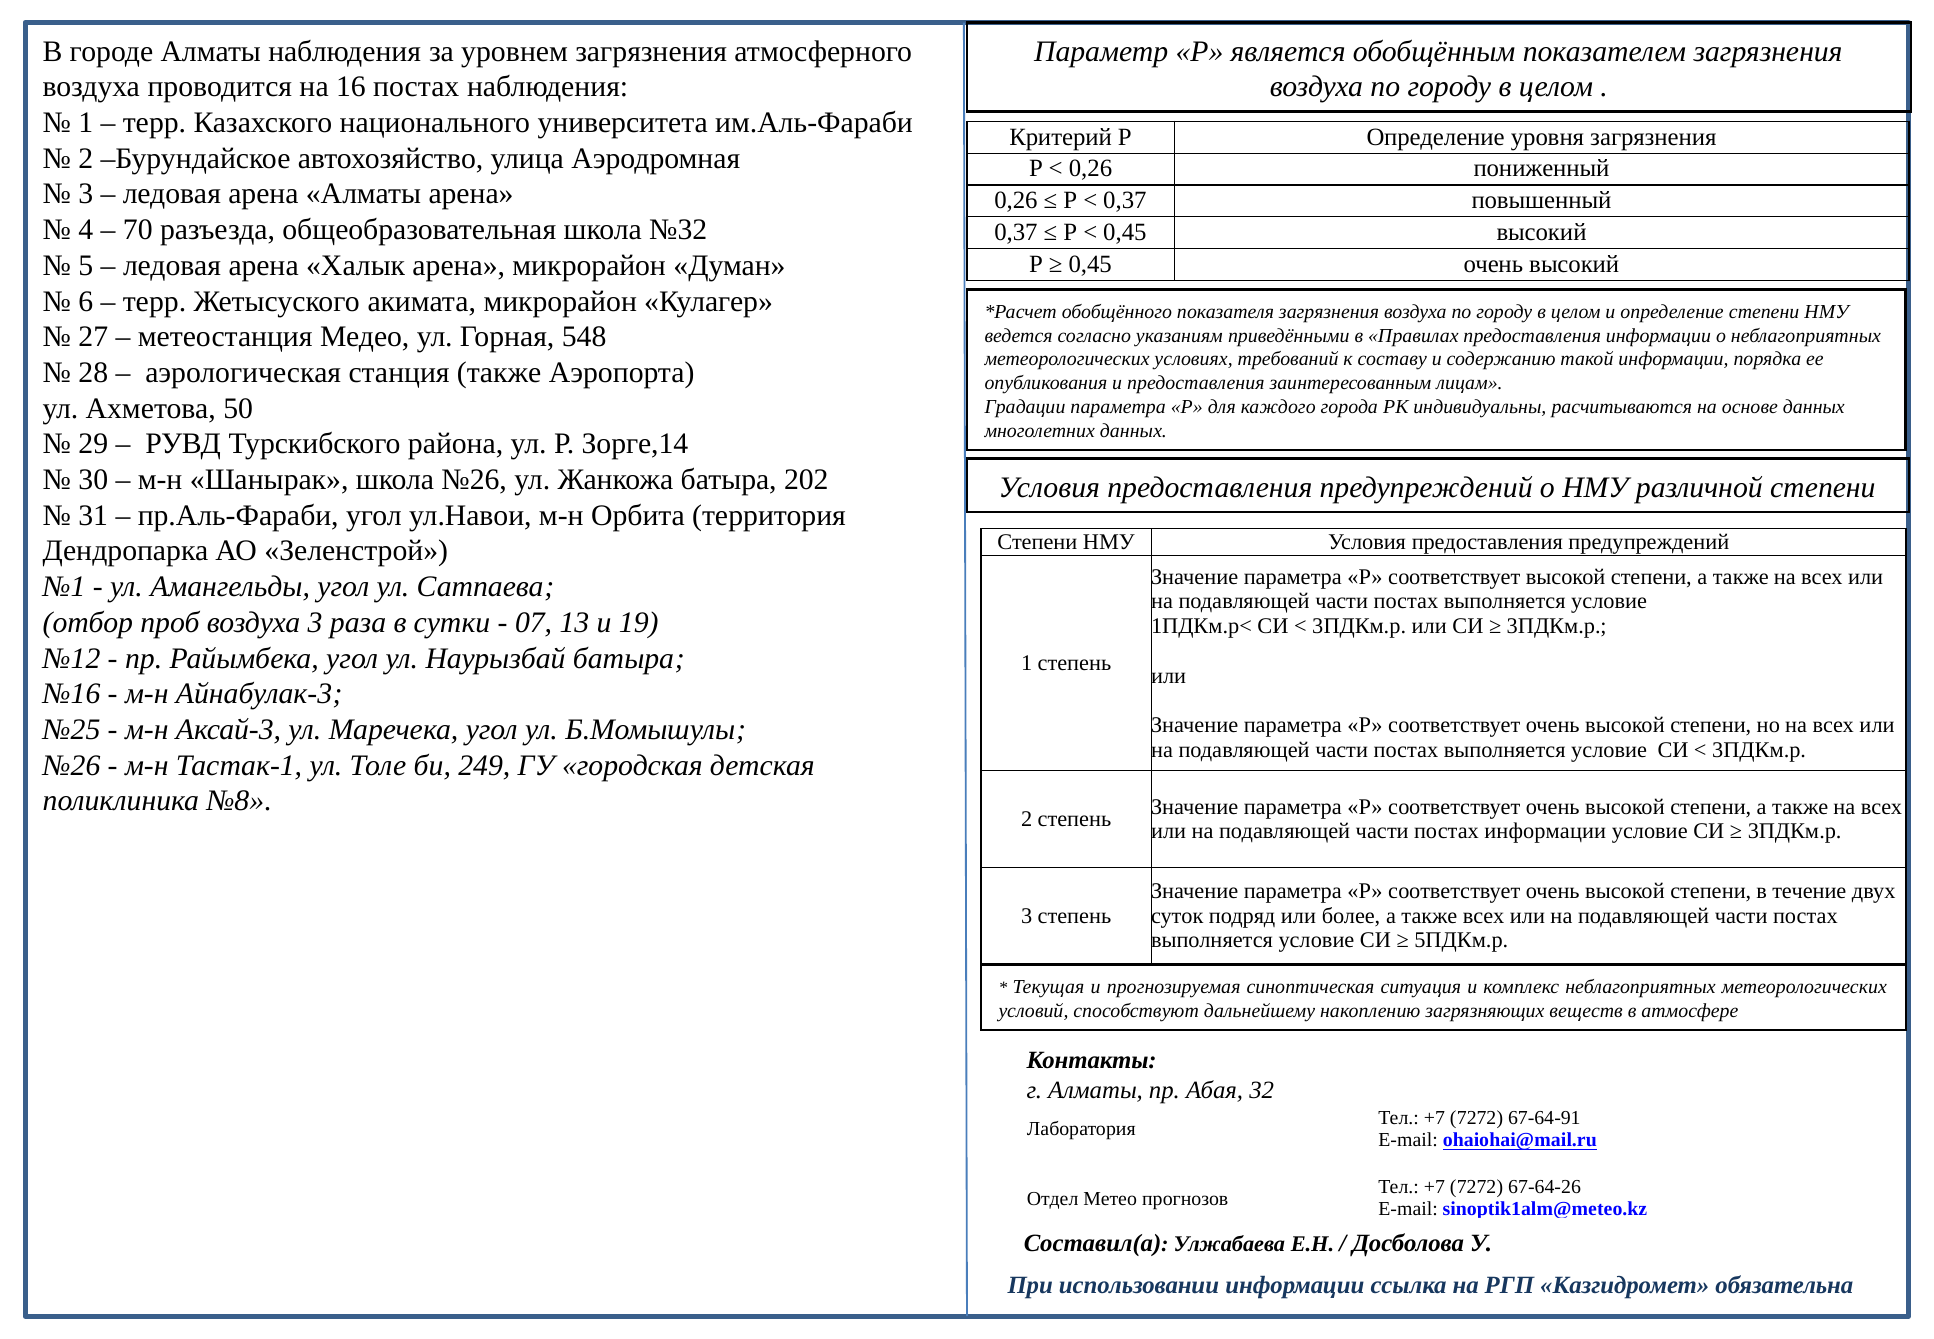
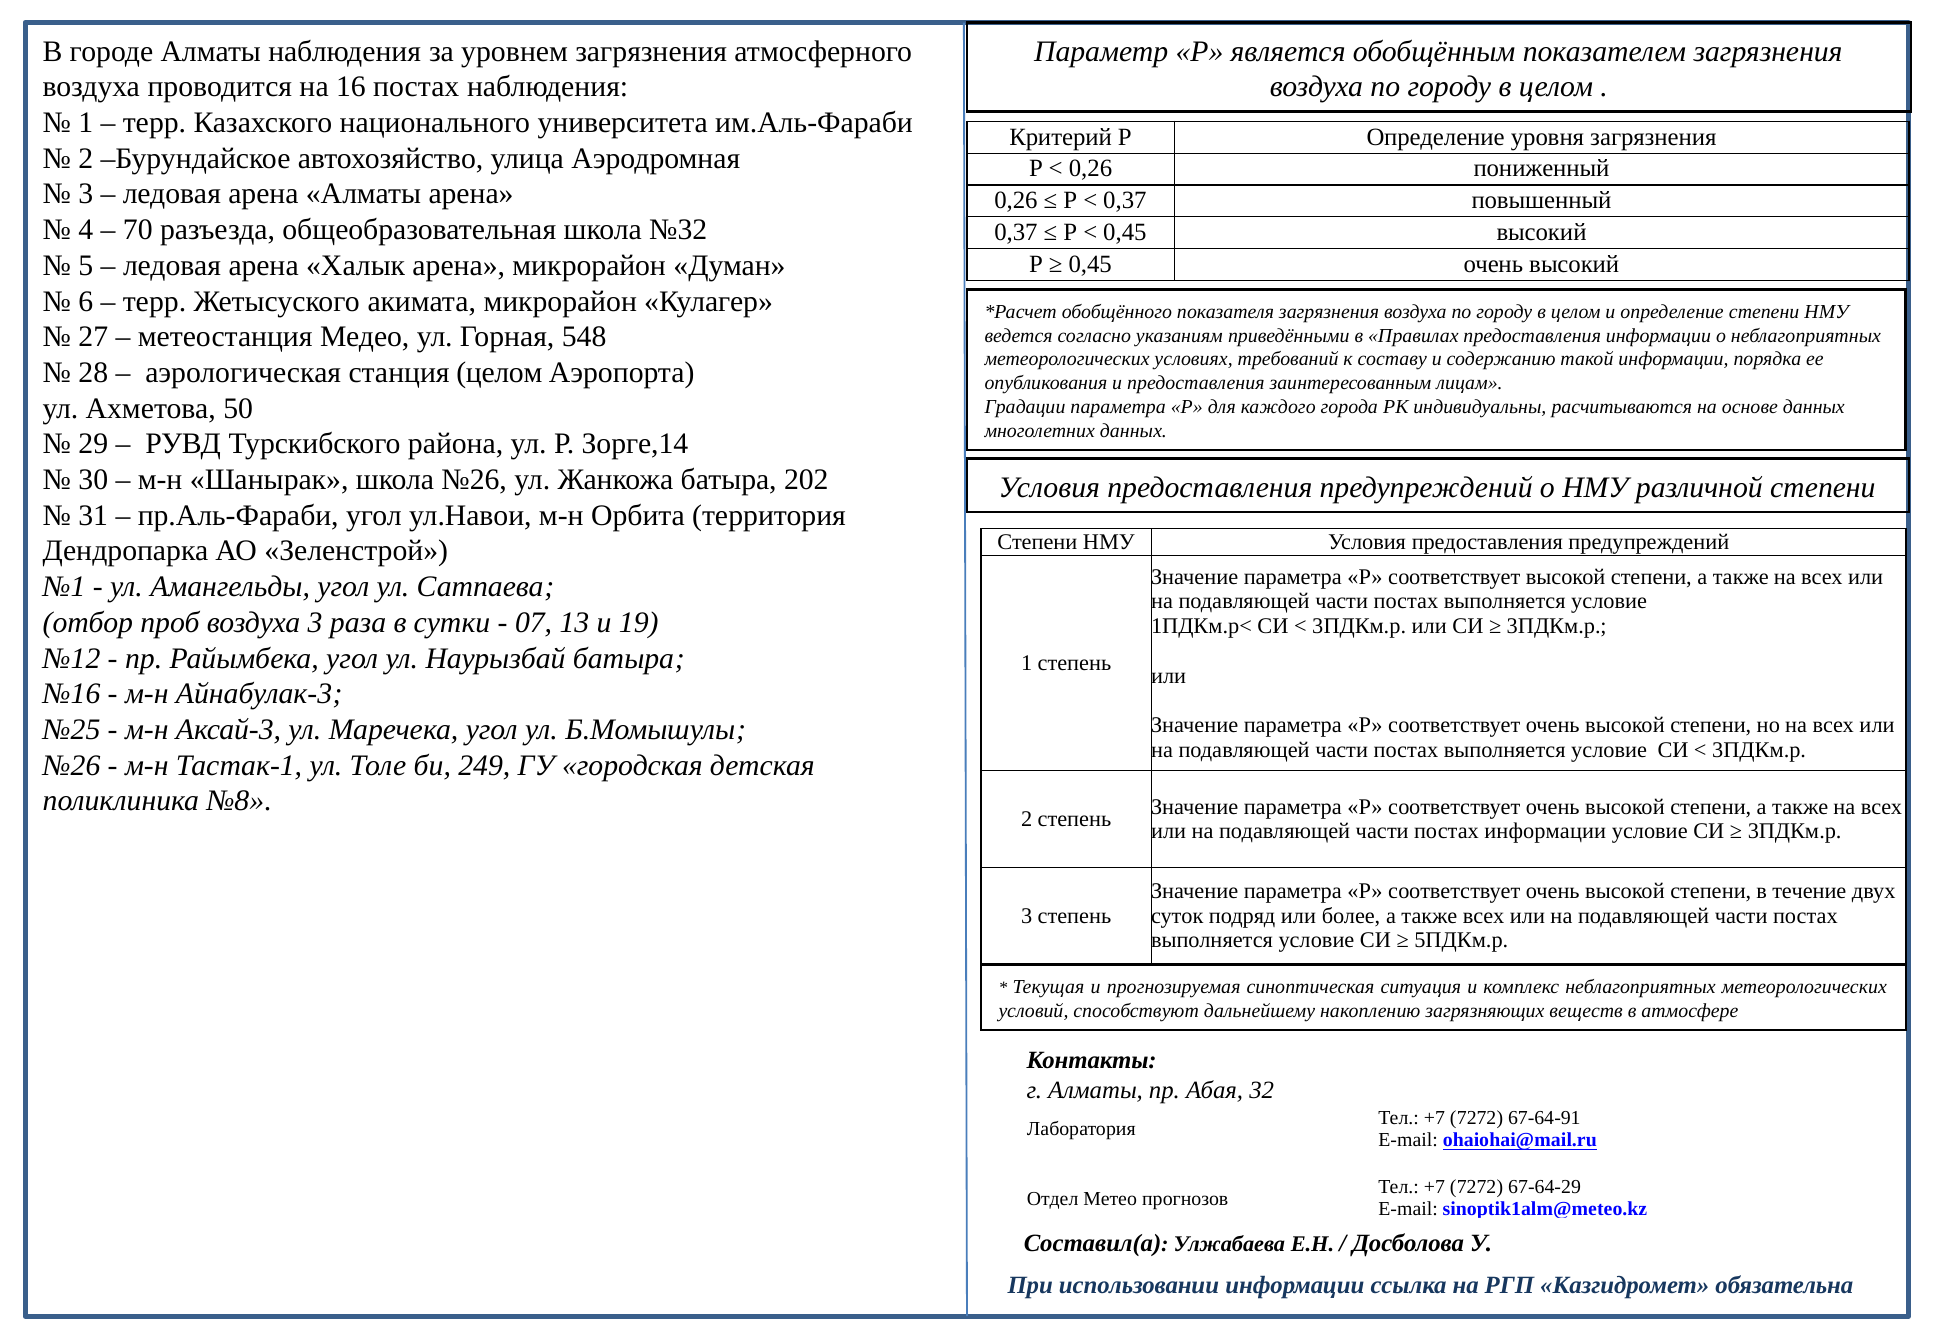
станция также: также -> целом
67-64-26: 67-64-26 -> 67-64-29
